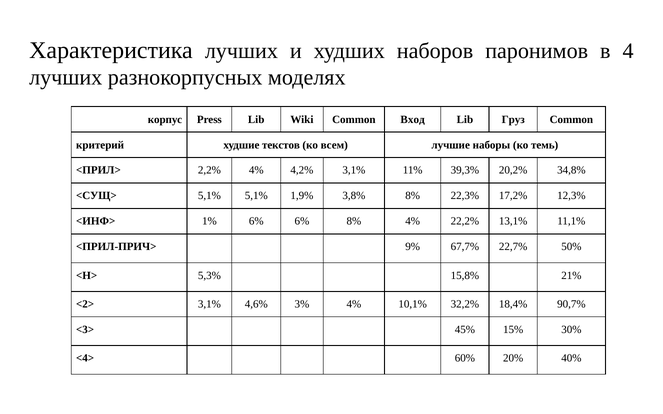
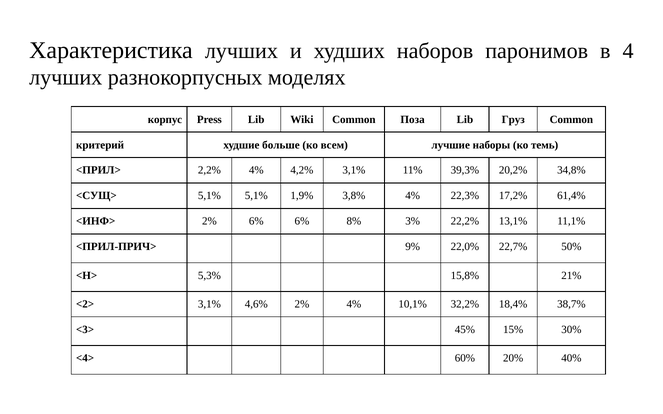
Вход: Вход -> Поза
текстов: текстов -> больше
3,8% 8%: 8% -> 4%
12,3%: 12,3% -> 61,4%
<ИНФ> 1%: 1% -> 2%
8% 4%: 4% -> 3%
67,7%: 67,7% -> 22,0%
4,6% 3%: 3% -> 2%
90,7%: 90,7% -> 38,7%
